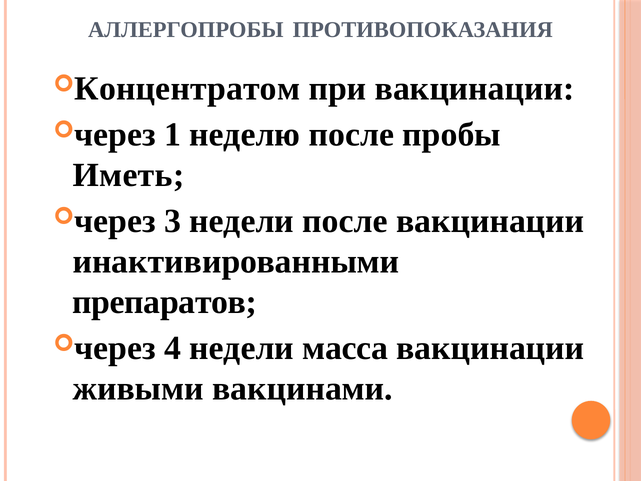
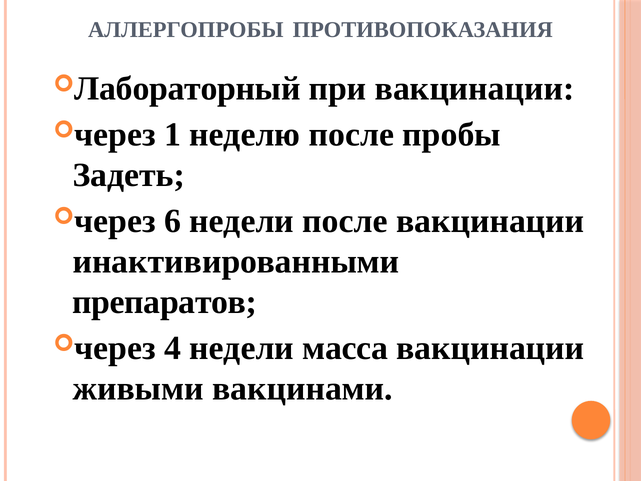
Концентратом: Концентратом -> Лабораторный
Иметь: Иметь -> Задеть
3: 3 -> 6
